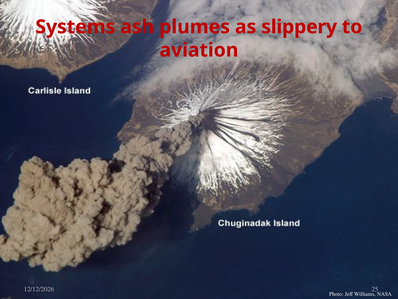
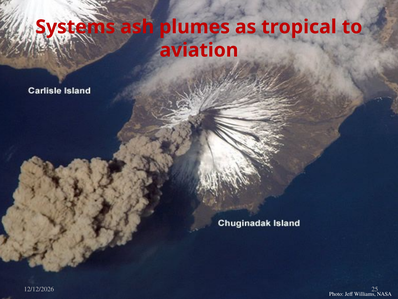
slippery: slippery -> tropical
